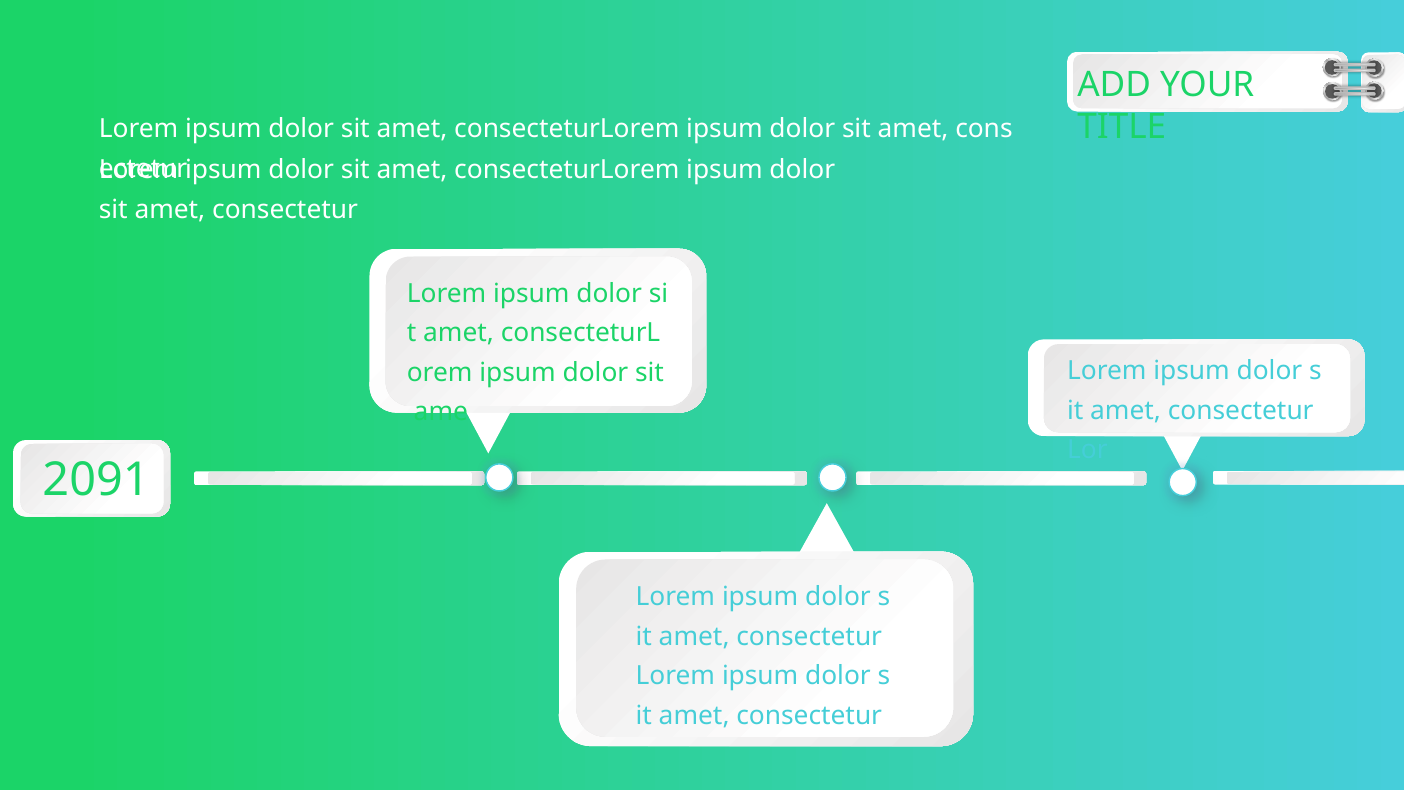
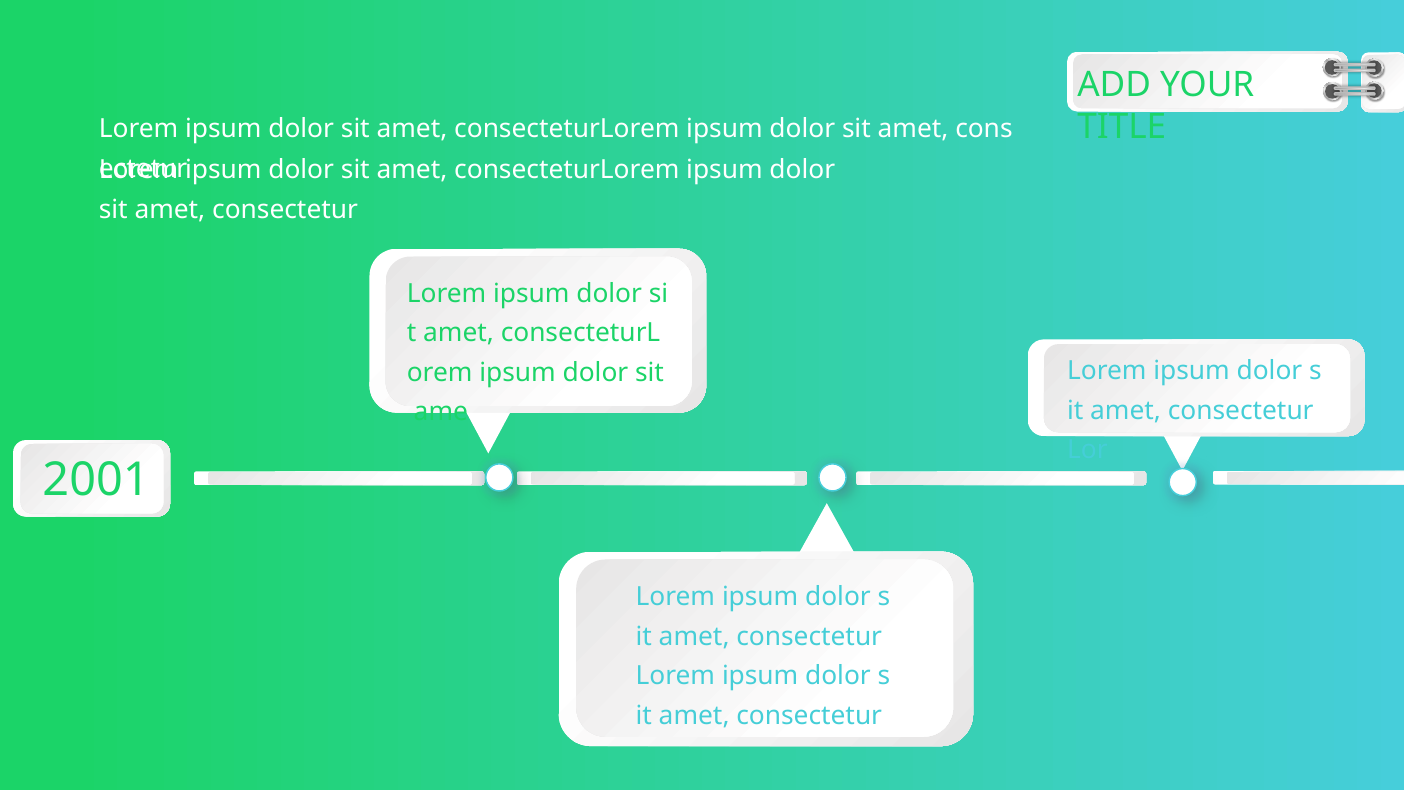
2091: 2091 -> 2001
